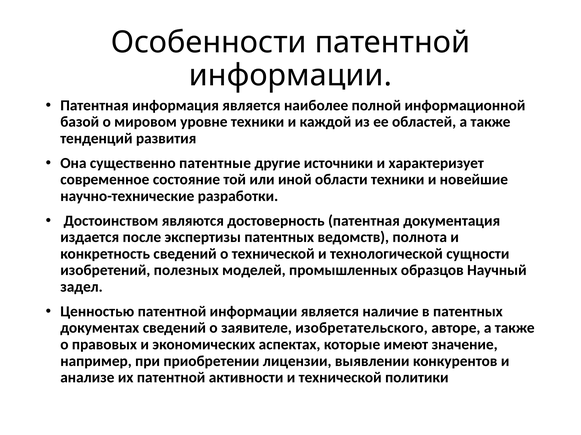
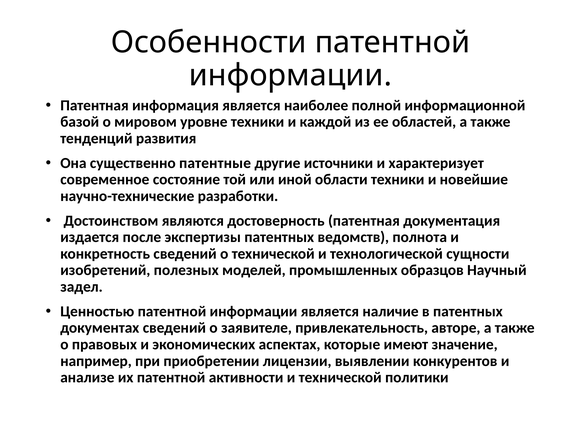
изобретательского: изобретательского -> привлекательность
